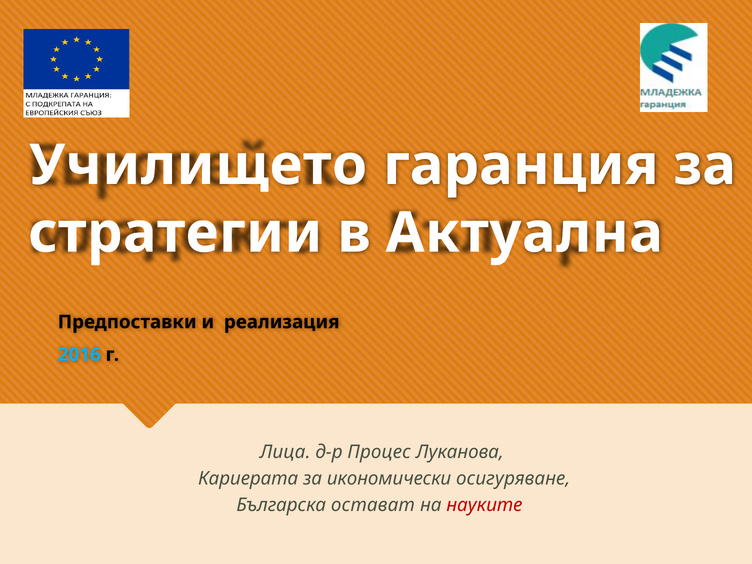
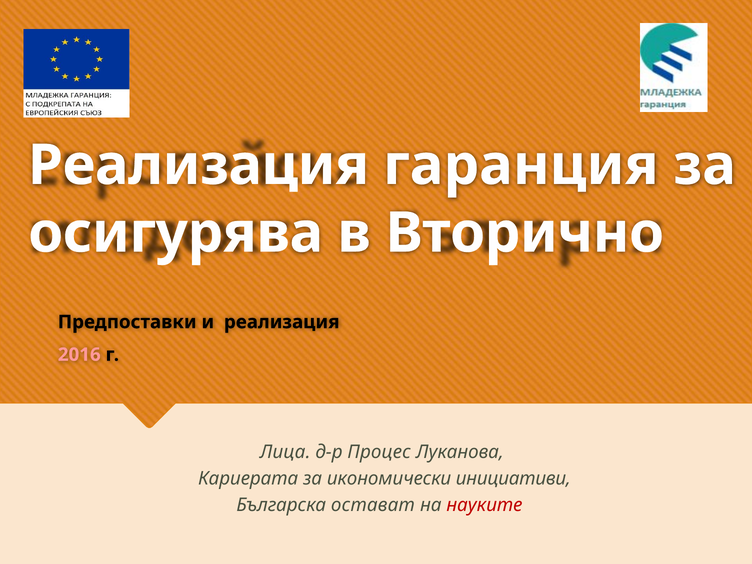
Училището at (198, 165): Училището -> Реализация
стратегии: стратегии -> осигурява
Актуална: Актуална -> Вторично
2016 colour: light blue -> pink
осигуряване: осигуряване -> инициативи
